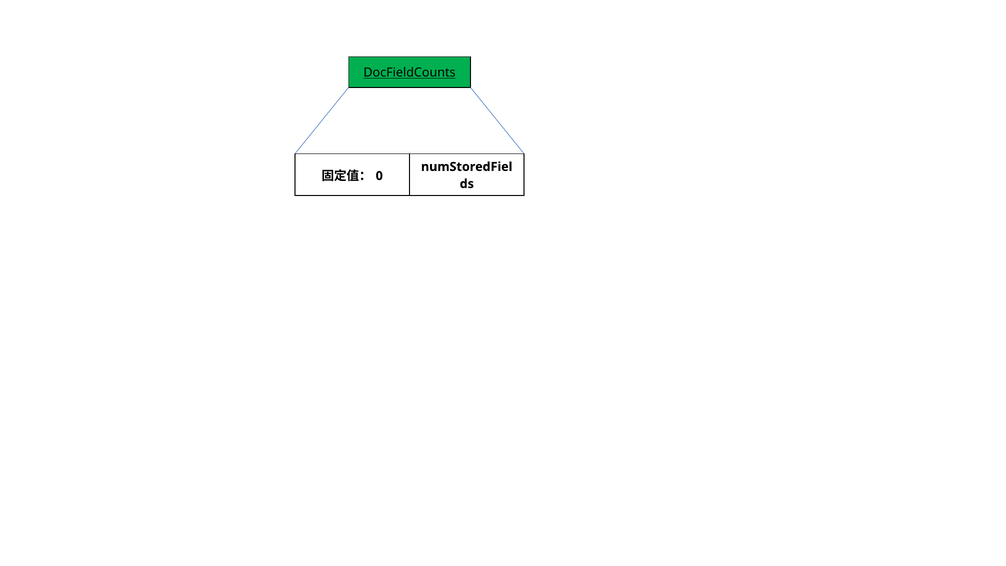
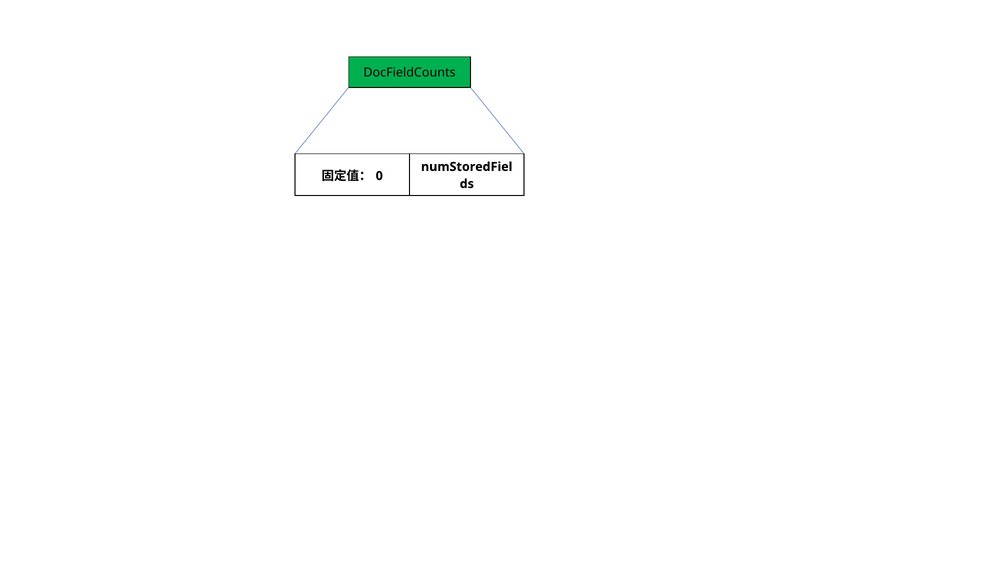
DocFieldCounts underline: present -> none
